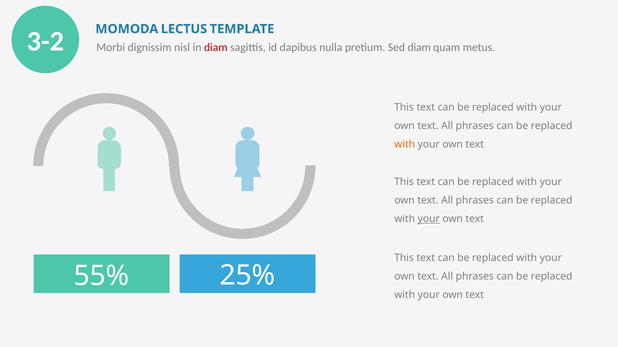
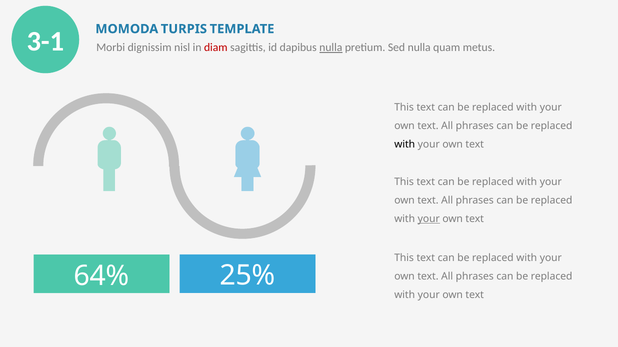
3-2: 3-2 -> 3-1
LECTUS: LECTUS -> TURPIS
nulla at (331, 48) underline: none -> present
Sed diam: diam -> nulla
with at (405, 145) colour: orange -> black
55%: 55% -> 64%
